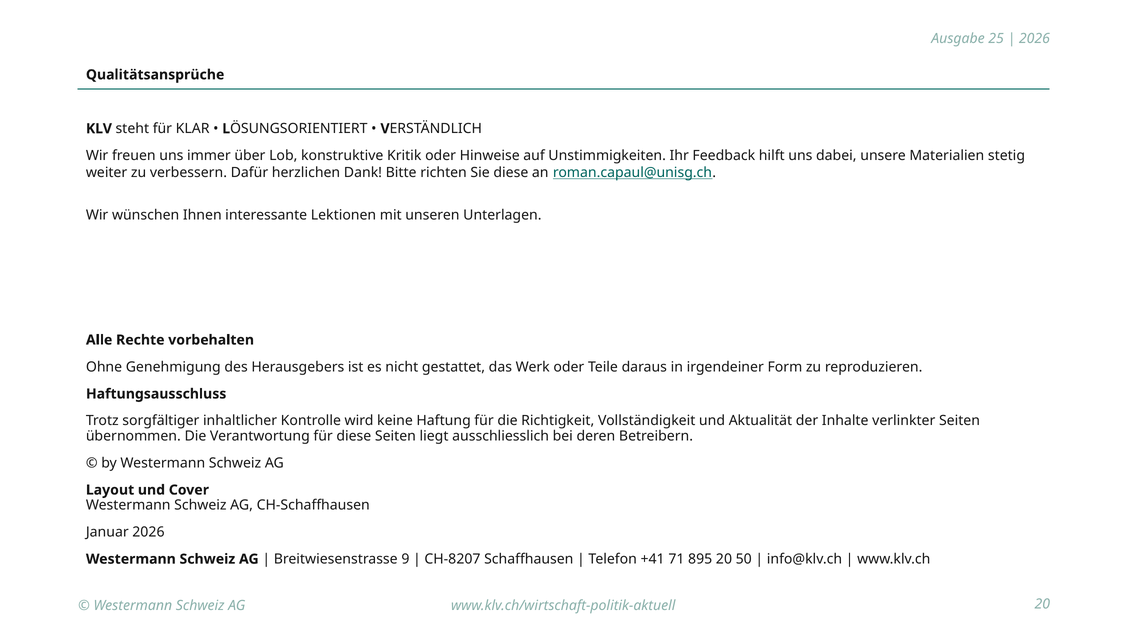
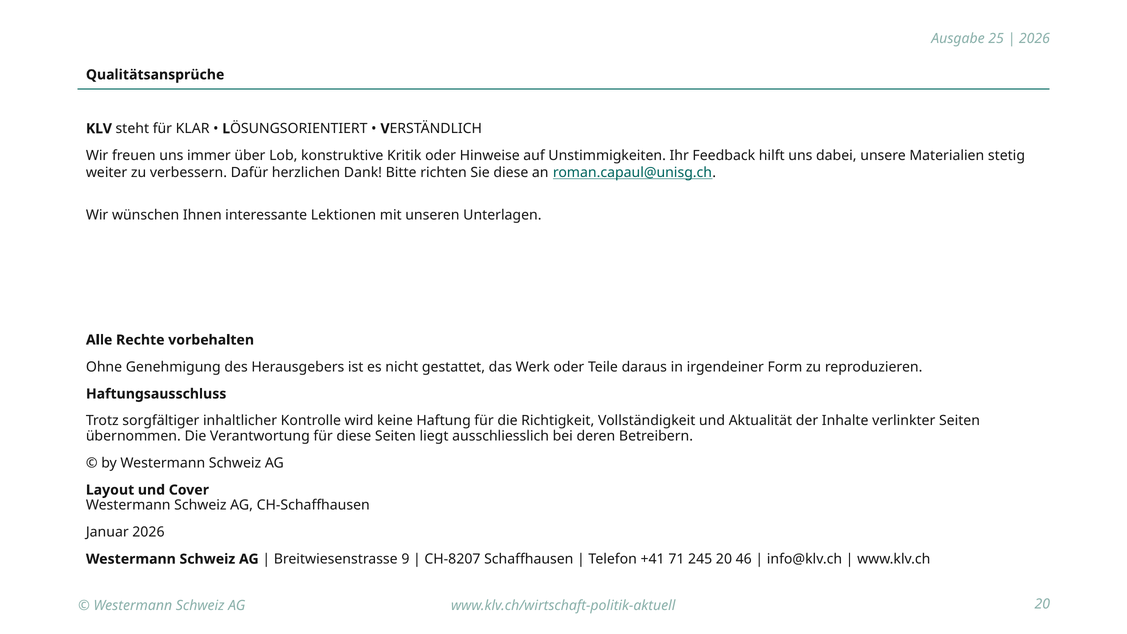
895: 895 -> 245
50: 50 -> 46
